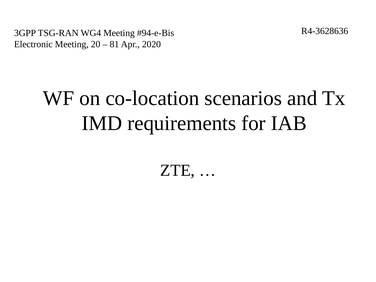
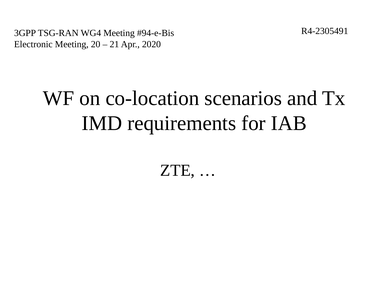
R4-3628636: R4-3628636 -> R4-2305491
81: 81 -> 21
